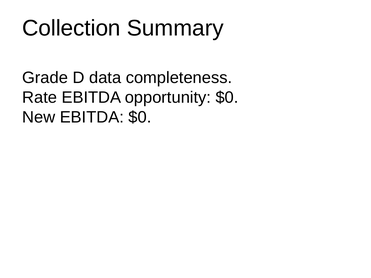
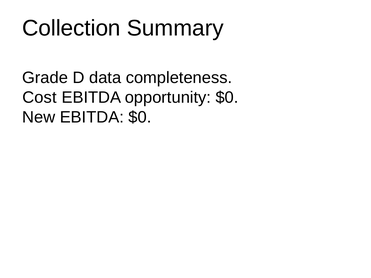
Rate: Rate -> Cost
